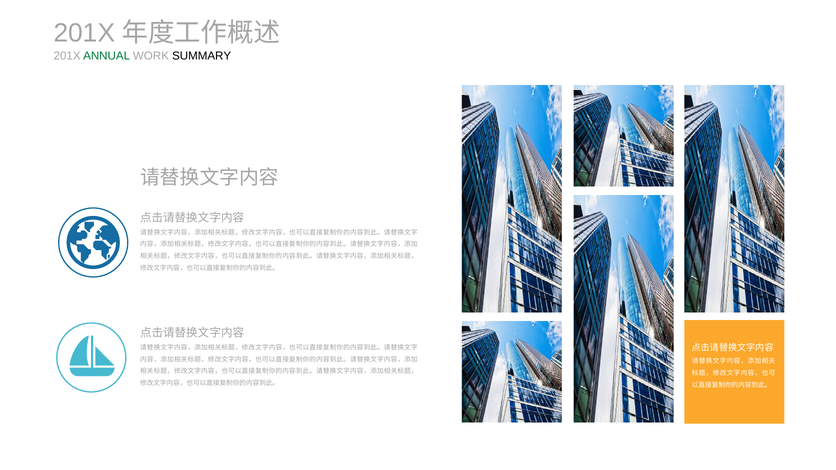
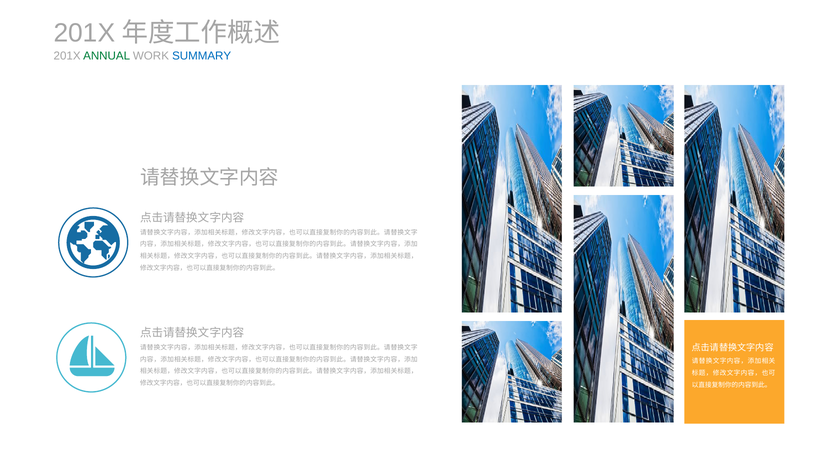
SUMMARY colour: black -> blue
